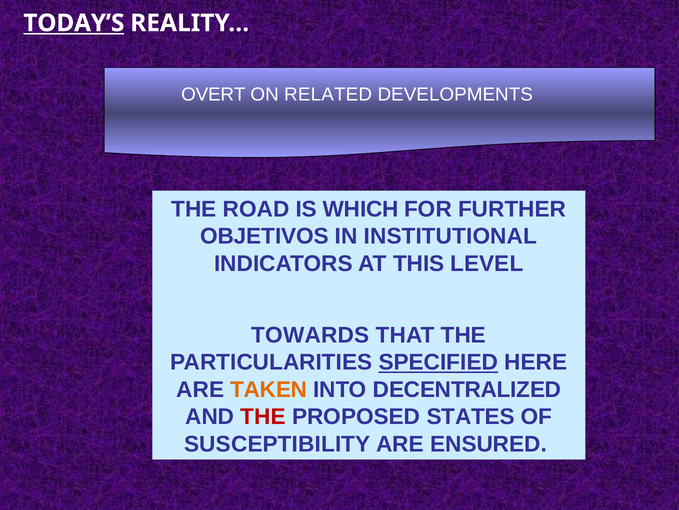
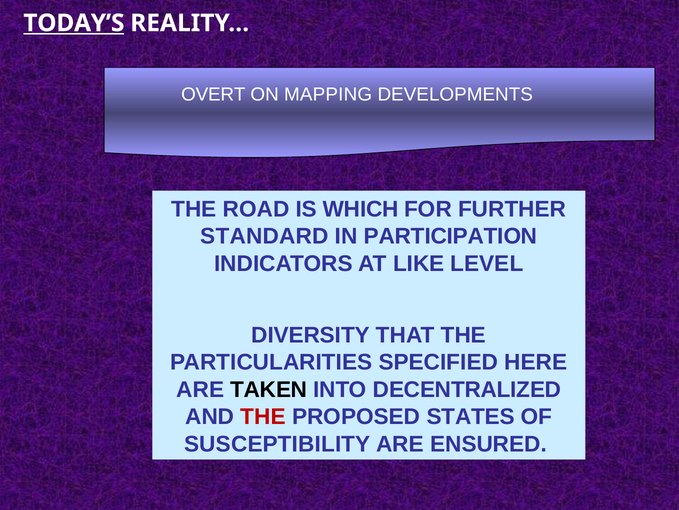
RELATED: RELATED -> MAPPING
OBJETIVOS: OBJETIVOS -> STANDARD
INSTITUTIONAL: INSTITUTIONAL -> PARTICIPATION
THIS: THIS -> LIKE
TOWARDS: TOWARDS -> DIVERSITY
SPECIFIED underline: present -> none
TAKEN colour: orange -> black
